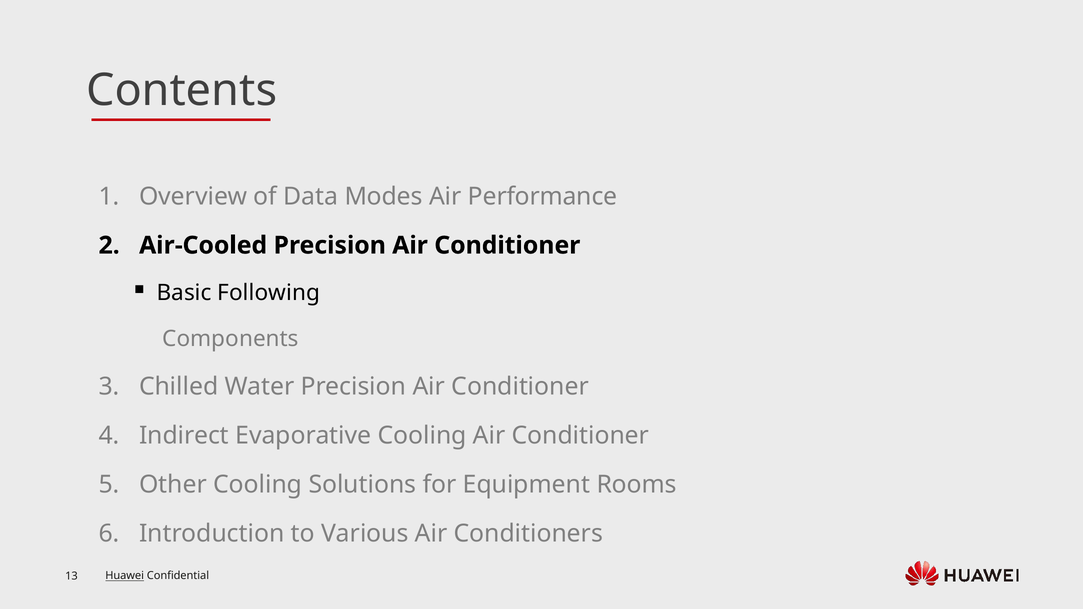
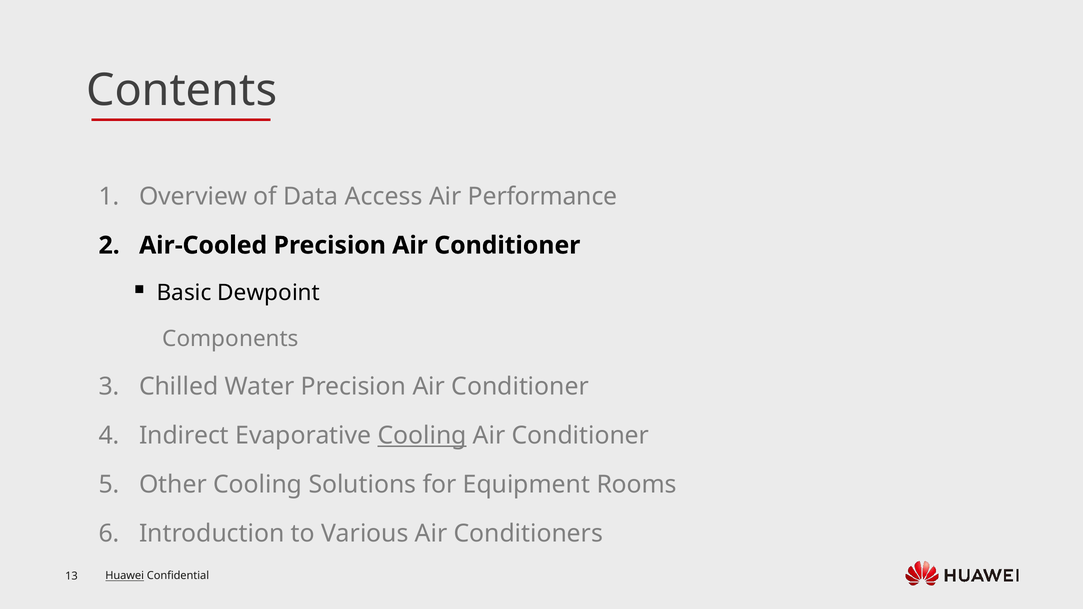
Modes: Modes -> Access
Following: Following -> Dewpoint
Cooling at (422, 436) underline: none -> present
